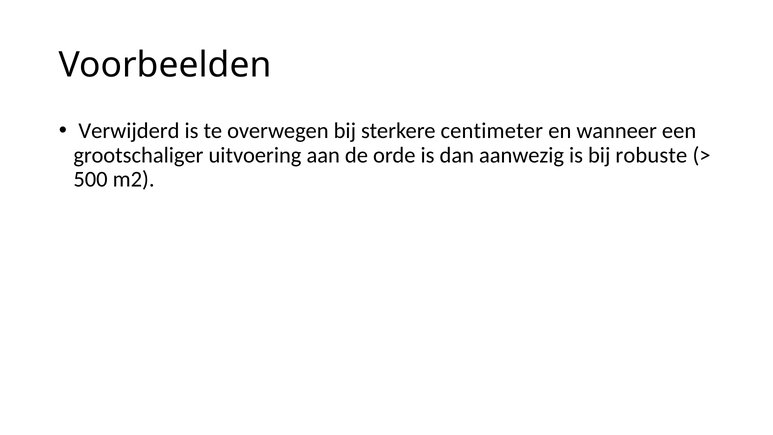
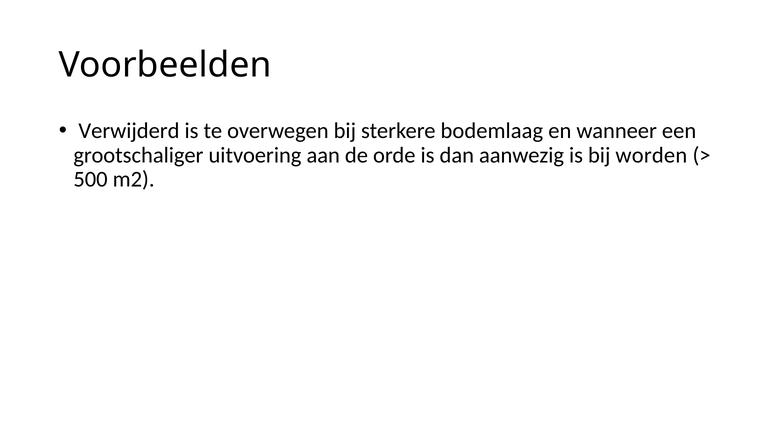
centimeter: centimeter -> bodemlaag
robuste: robuste -> worden
